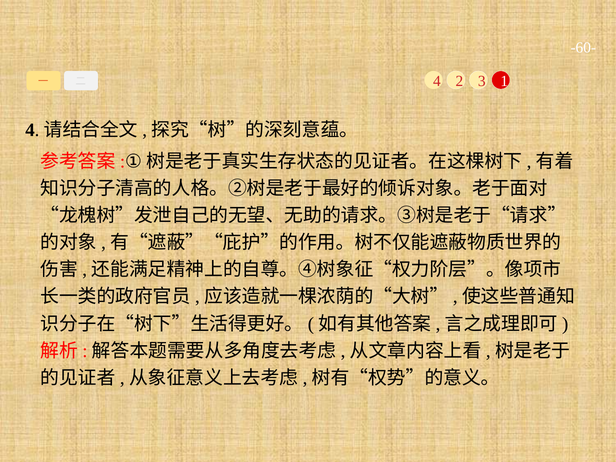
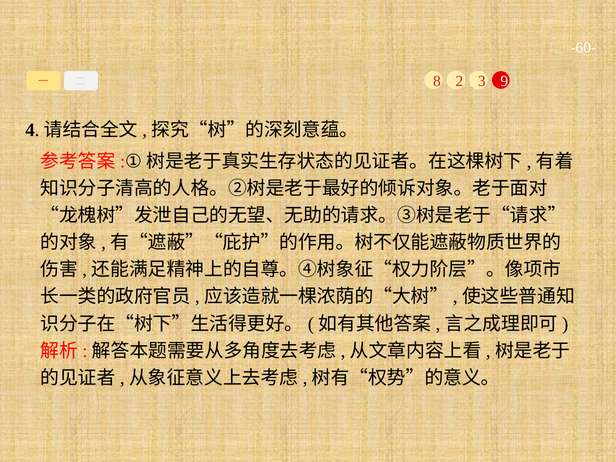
4: 4 -> 8
1: 1 -> 9
